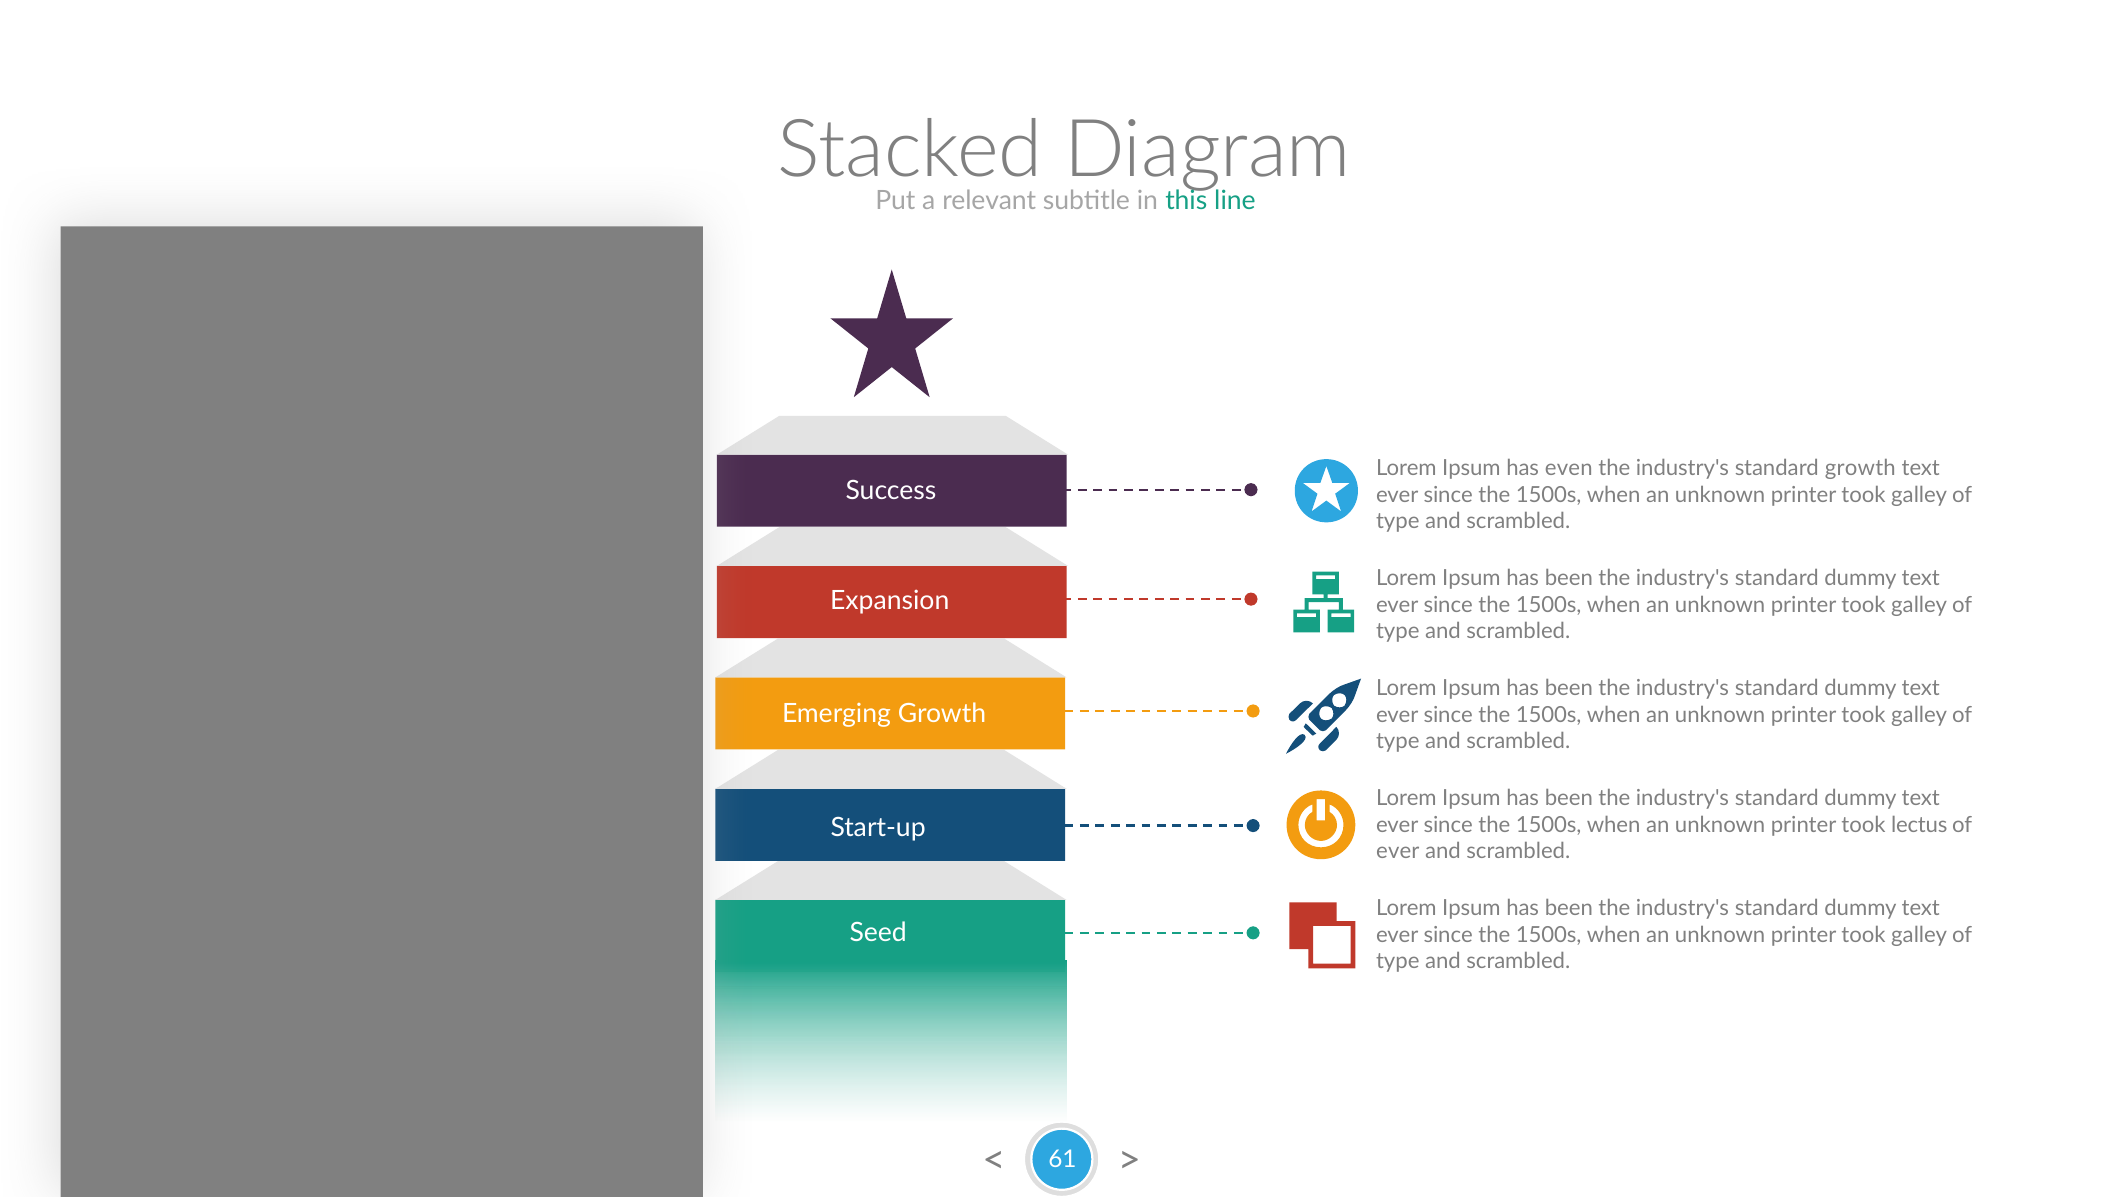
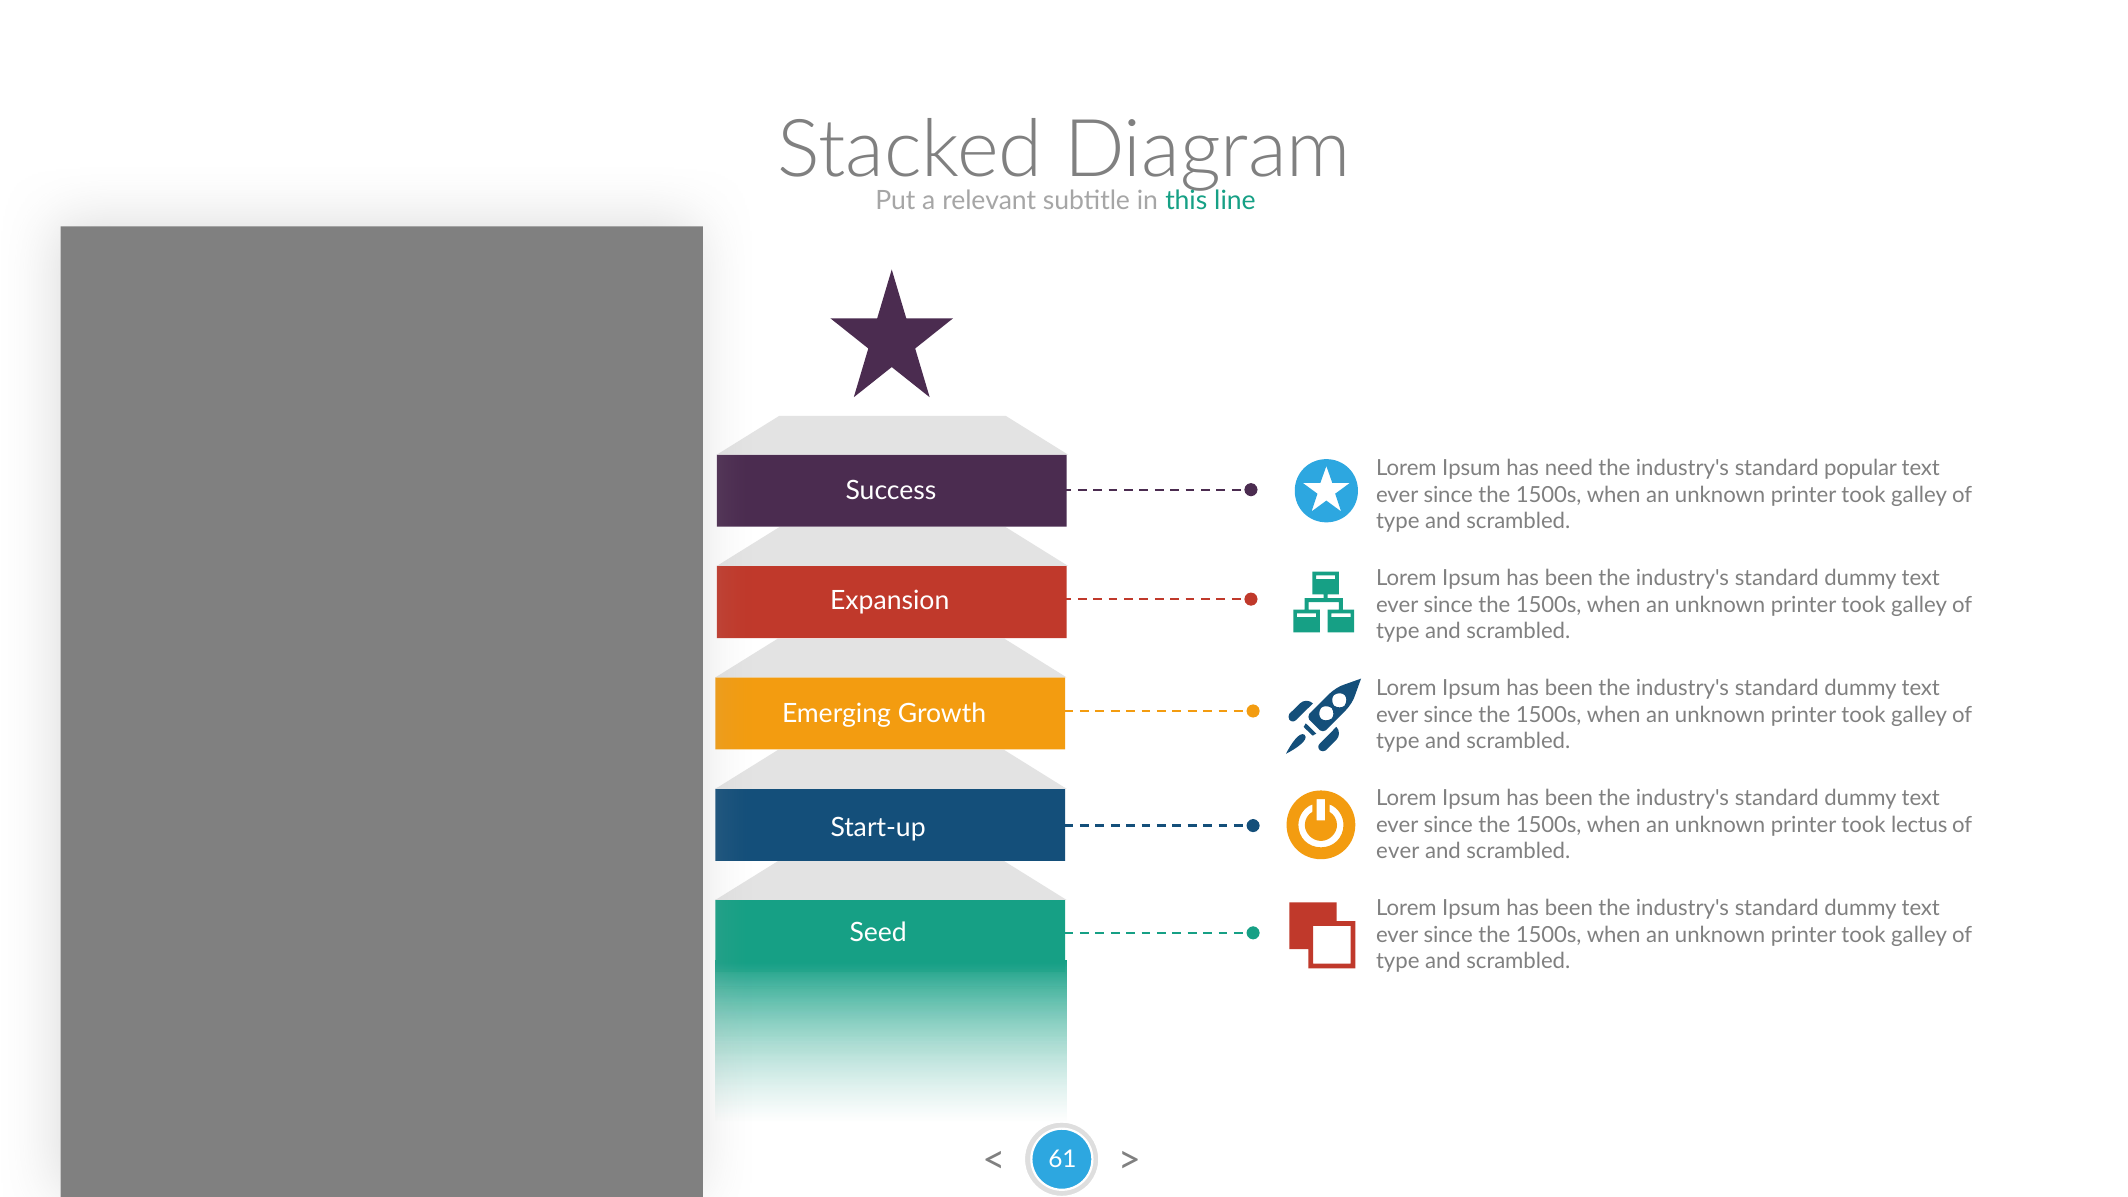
even: even -> need
standard growth: growth -> popular
